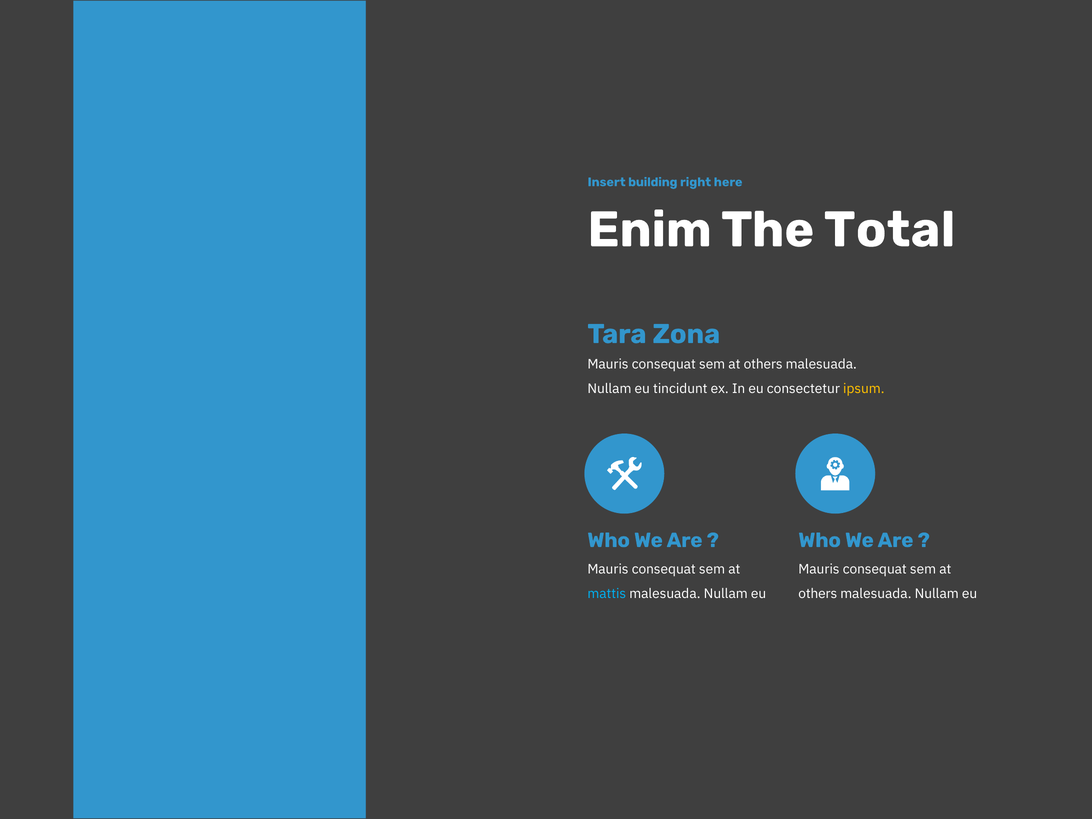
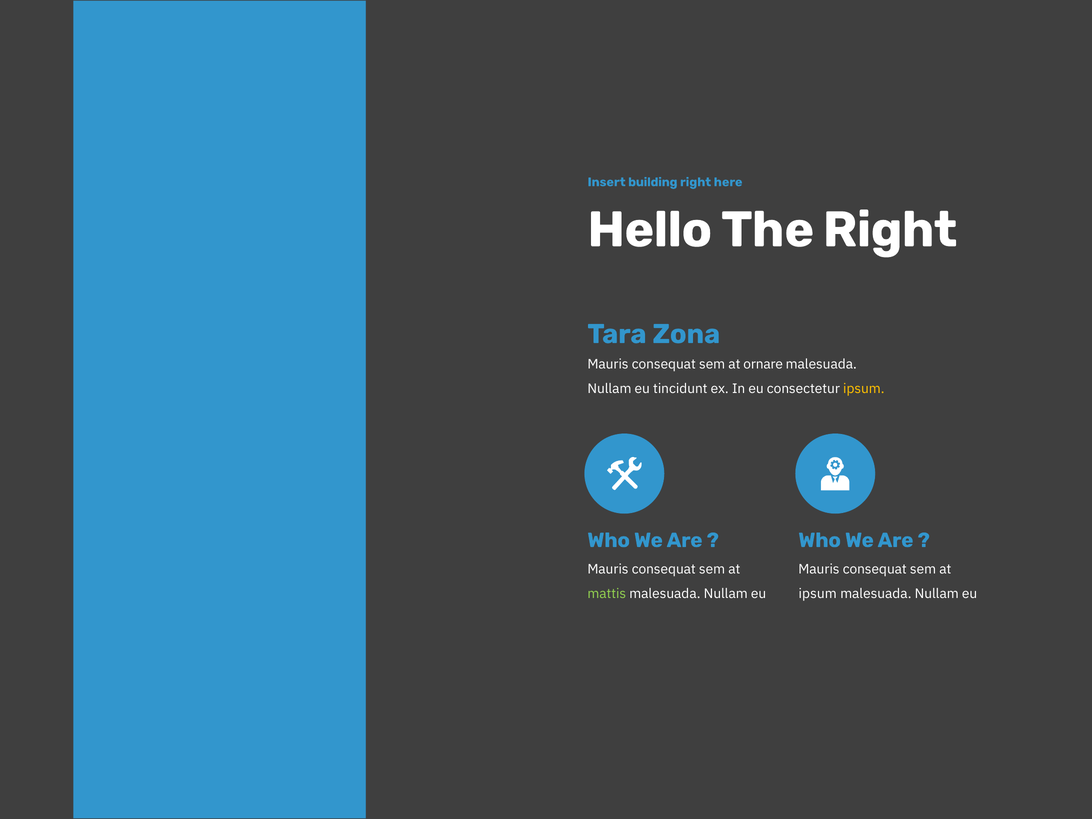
Enim: Enim -> Hello
The Total: Total -> Right
others at (763, 364): others -> ornare
mattis colour: light blue -> light green
others at (818, 594): others -> ipsum
